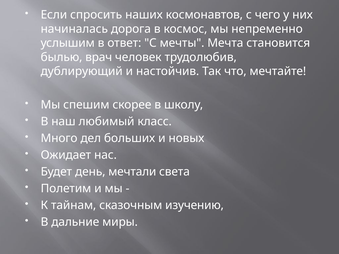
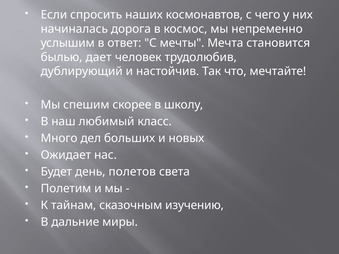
врач: врач -> дает
мечтали: мечтали -> полетов
